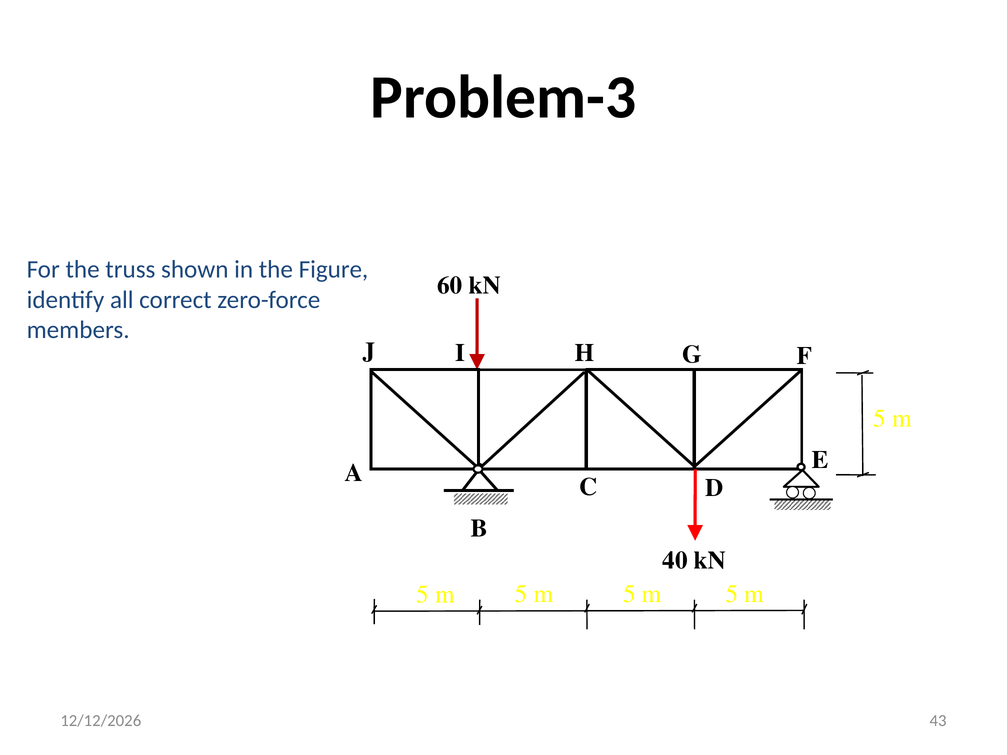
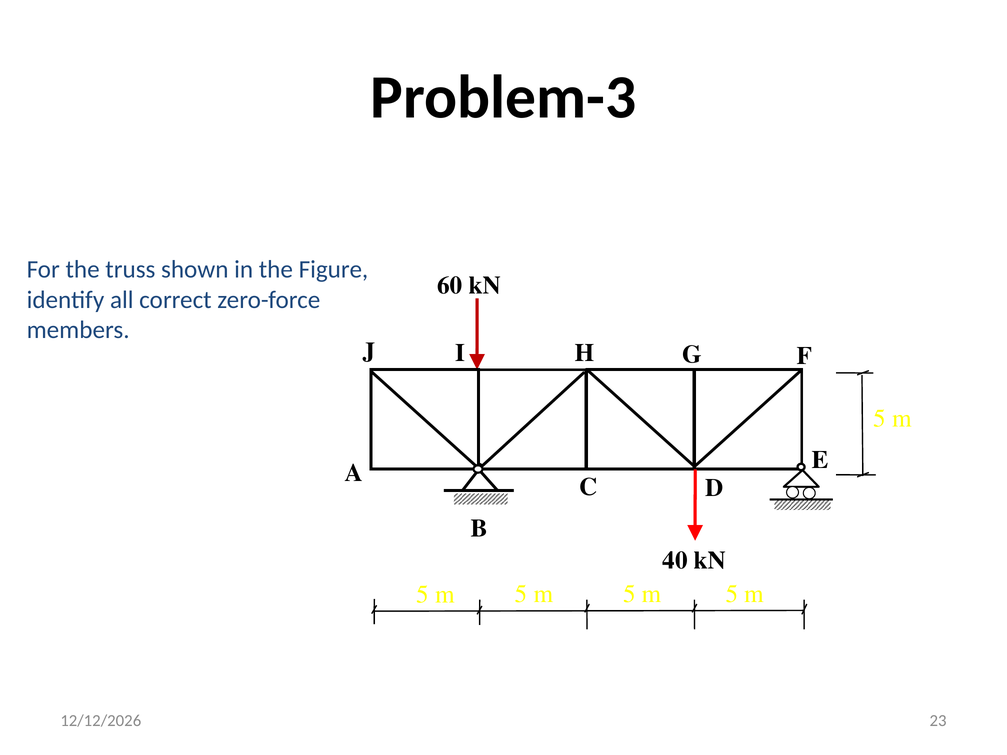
43: 43 -> 23
